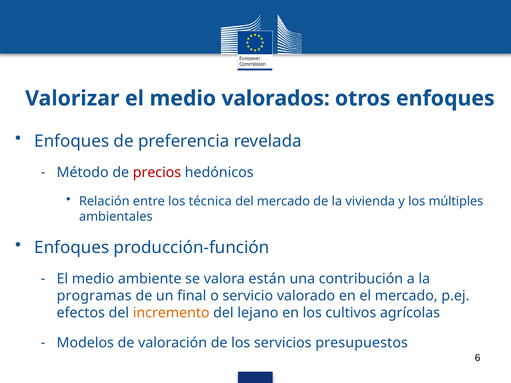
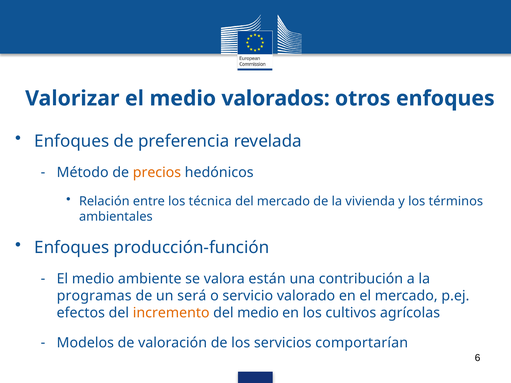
precios colour: red -> orange
múltiples: múltiples -> términos
final: final -> será
del lejano: lejano -> medio
presupuestos: presupuestos -> comportarían
